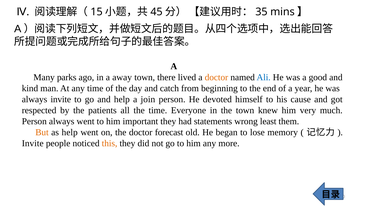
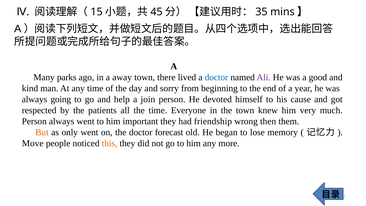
doctor at (216, 77) colour: orange -> blue
Ali colour: blue -> purple
catch: catch -> sorry
always invite: invite -> going
statements: statements -> friendship
least: least -> then
as help: help -> only
Invite at (33, 143): Invite -> Move
